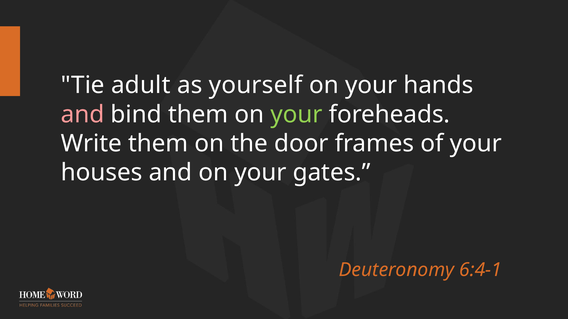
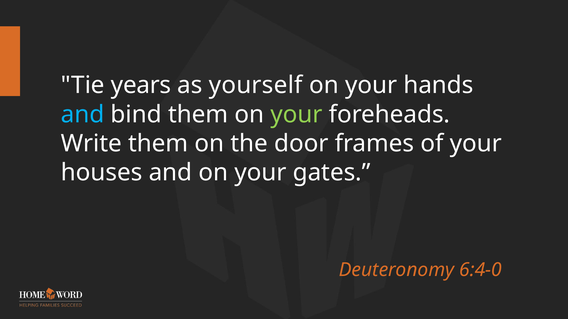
adult: adult -> years
and at (83, 115) colour: pink -> light blue
6:4-1: 6:4-1 -> 6:4-0
